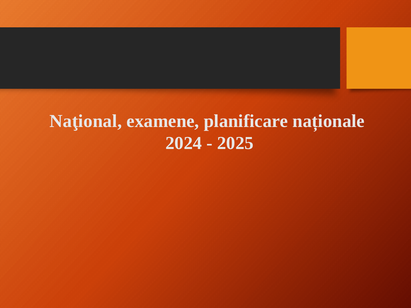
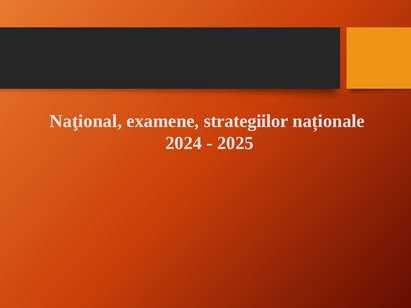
planificare: planificare -> strategiilor
